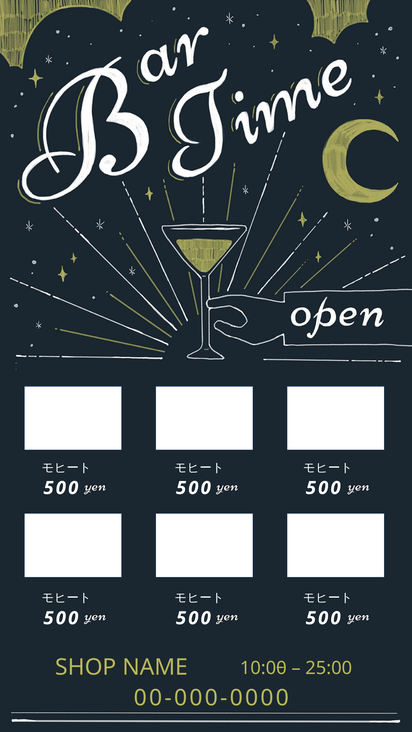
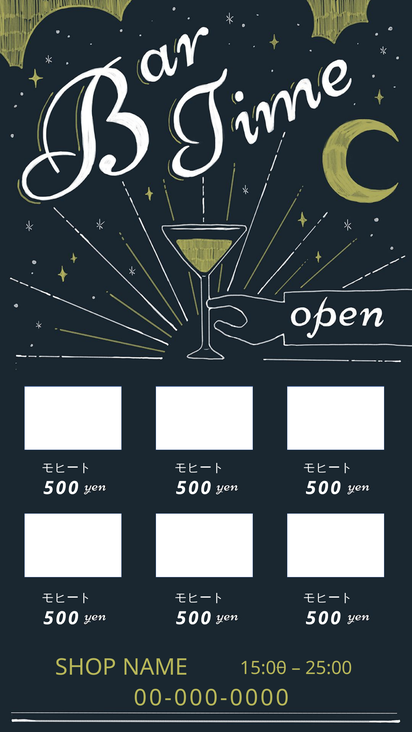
10:00: 10:00 -> 15:00
